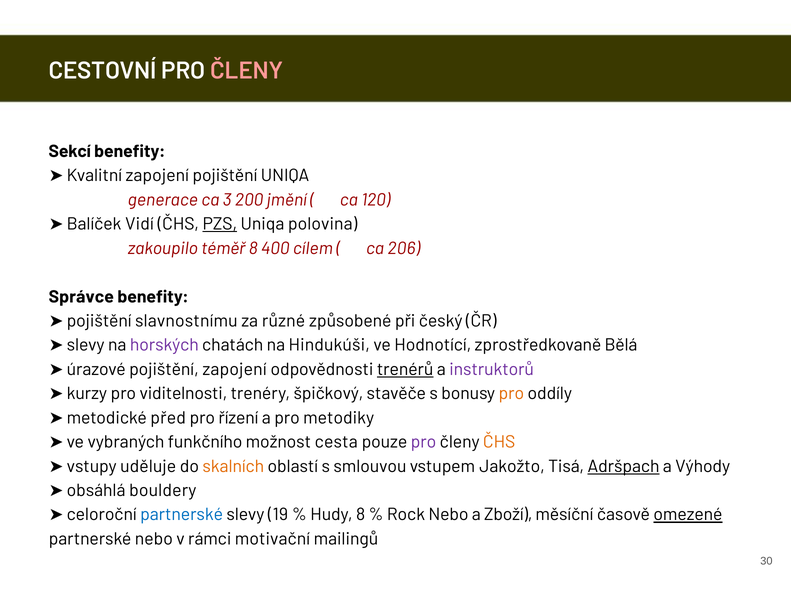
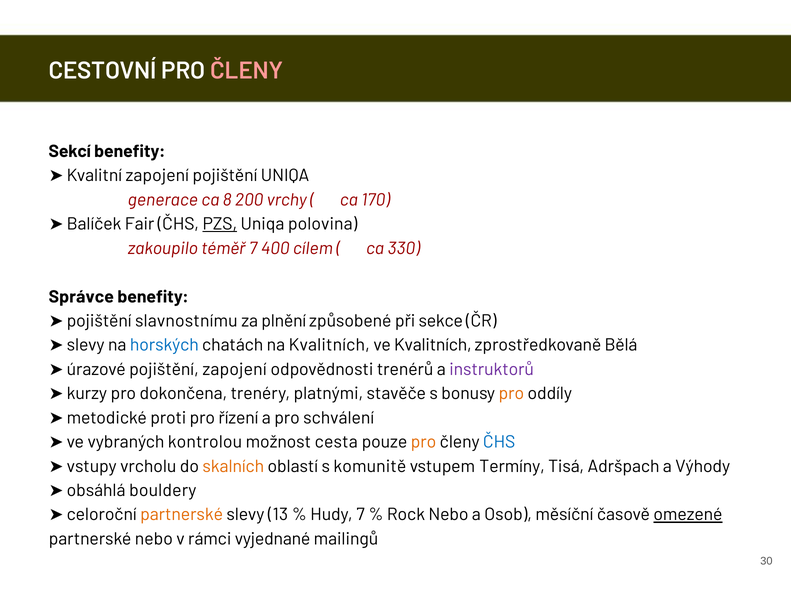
3: 3 -> 8
jmění: jmění -> vrchy
120: 120 -> 170
Vidí: Vidí -> Fair
téměř 8: 8 -> 7
206: 206 -> 330
různé: různé -> plnění
český: český -> sekce
horských colour: purple -> blue
na Hindukúši: Hindukúši -> Kvalitních
ve Hodnotící: Hodnotící -> Kvalitních
trenérů underline: present -> none
viditelnosti: viditelnosti -> dokončena
špičkový: špičkový -> platnými
před: před -> proti
metodiky: metodiky -> schválení
funkčního: funkčního -> kontrolou
pro at (423, 442) colour: purple -> orange
ČHS at (499, 442) colour: orange -> blue
uděluje: uděluje -> vrcholu
smlouvou: smlouvou -> komunitě
Jakožto: Jakožto -> Termíny
Adršpach underline: present -> none
partnerské at (182, 515) colour: blue -> orange
19: 19 -> 13
Hudy 8: 8 -> 7
Zboží: Zboží -> Osob
motivační: motivační -> vyjednané
